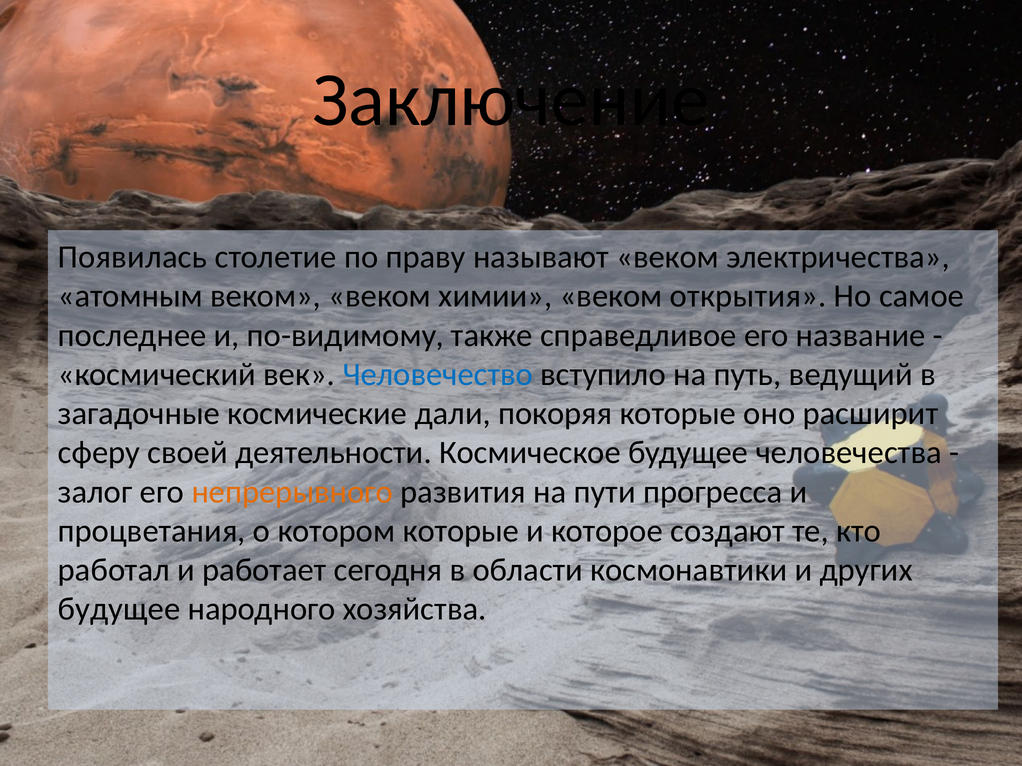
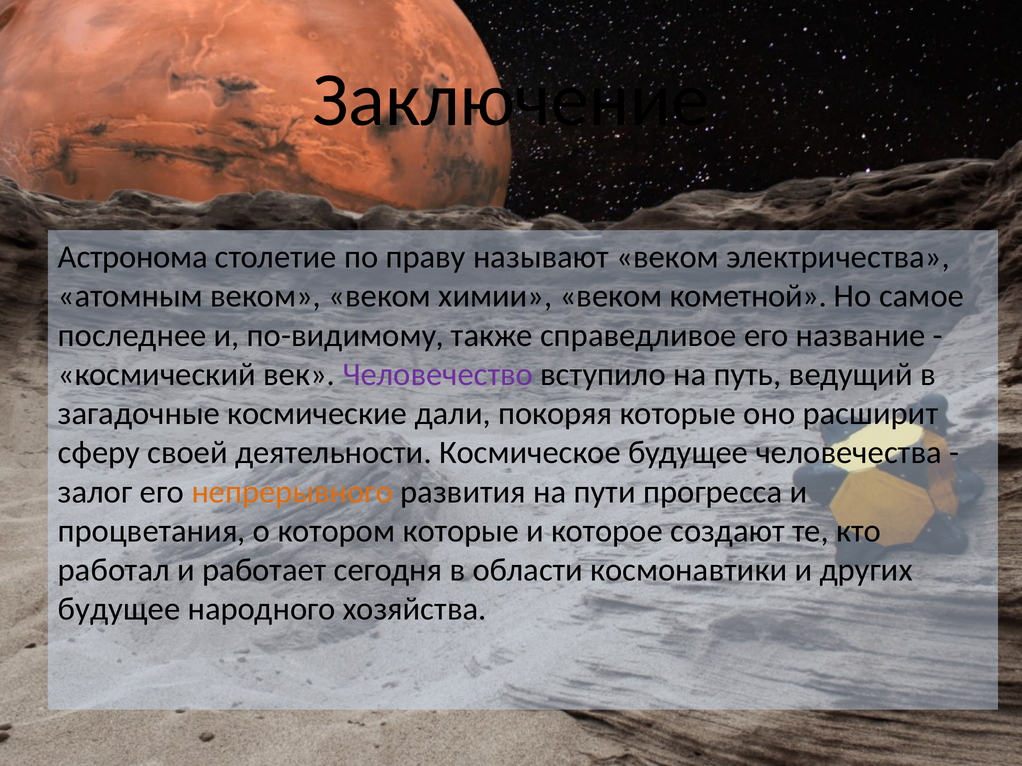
Появилась: Появилась -> Астронома
открытия: открытия -> кометной
Человечество colour: blue -> purple
